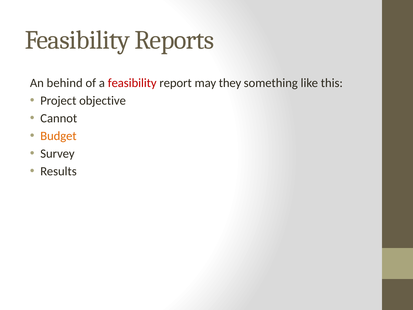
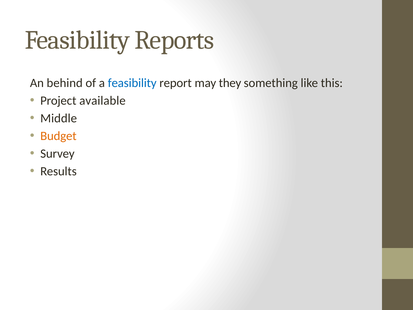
feasibility at (132, 83) colour: red -> blue
objective: objective -> available
Cannot: Cannot -> Middle
